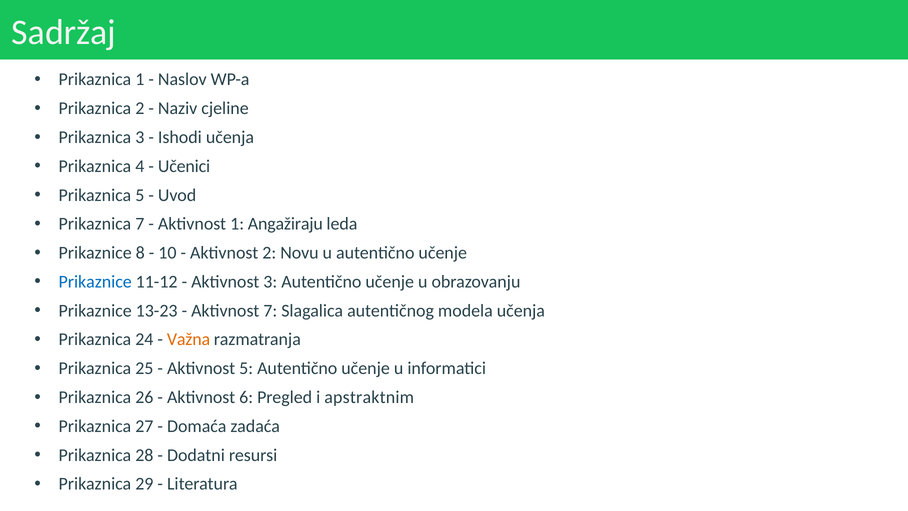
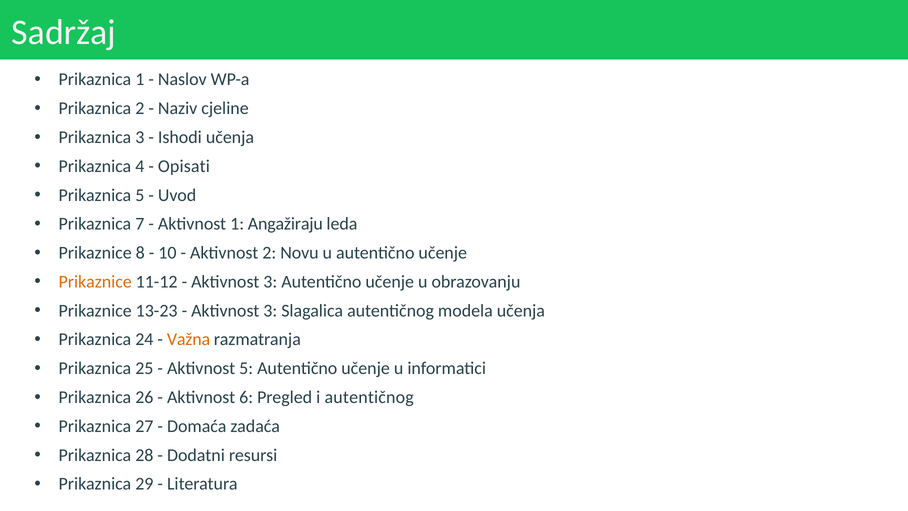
Učenici: Učenici -> Opisati
Prikaznice at (95, 282) colour: blue -> orange
7 at (270, 311): 7 -> 3
i apstraktnim: apstraktnim -> autentičnog
